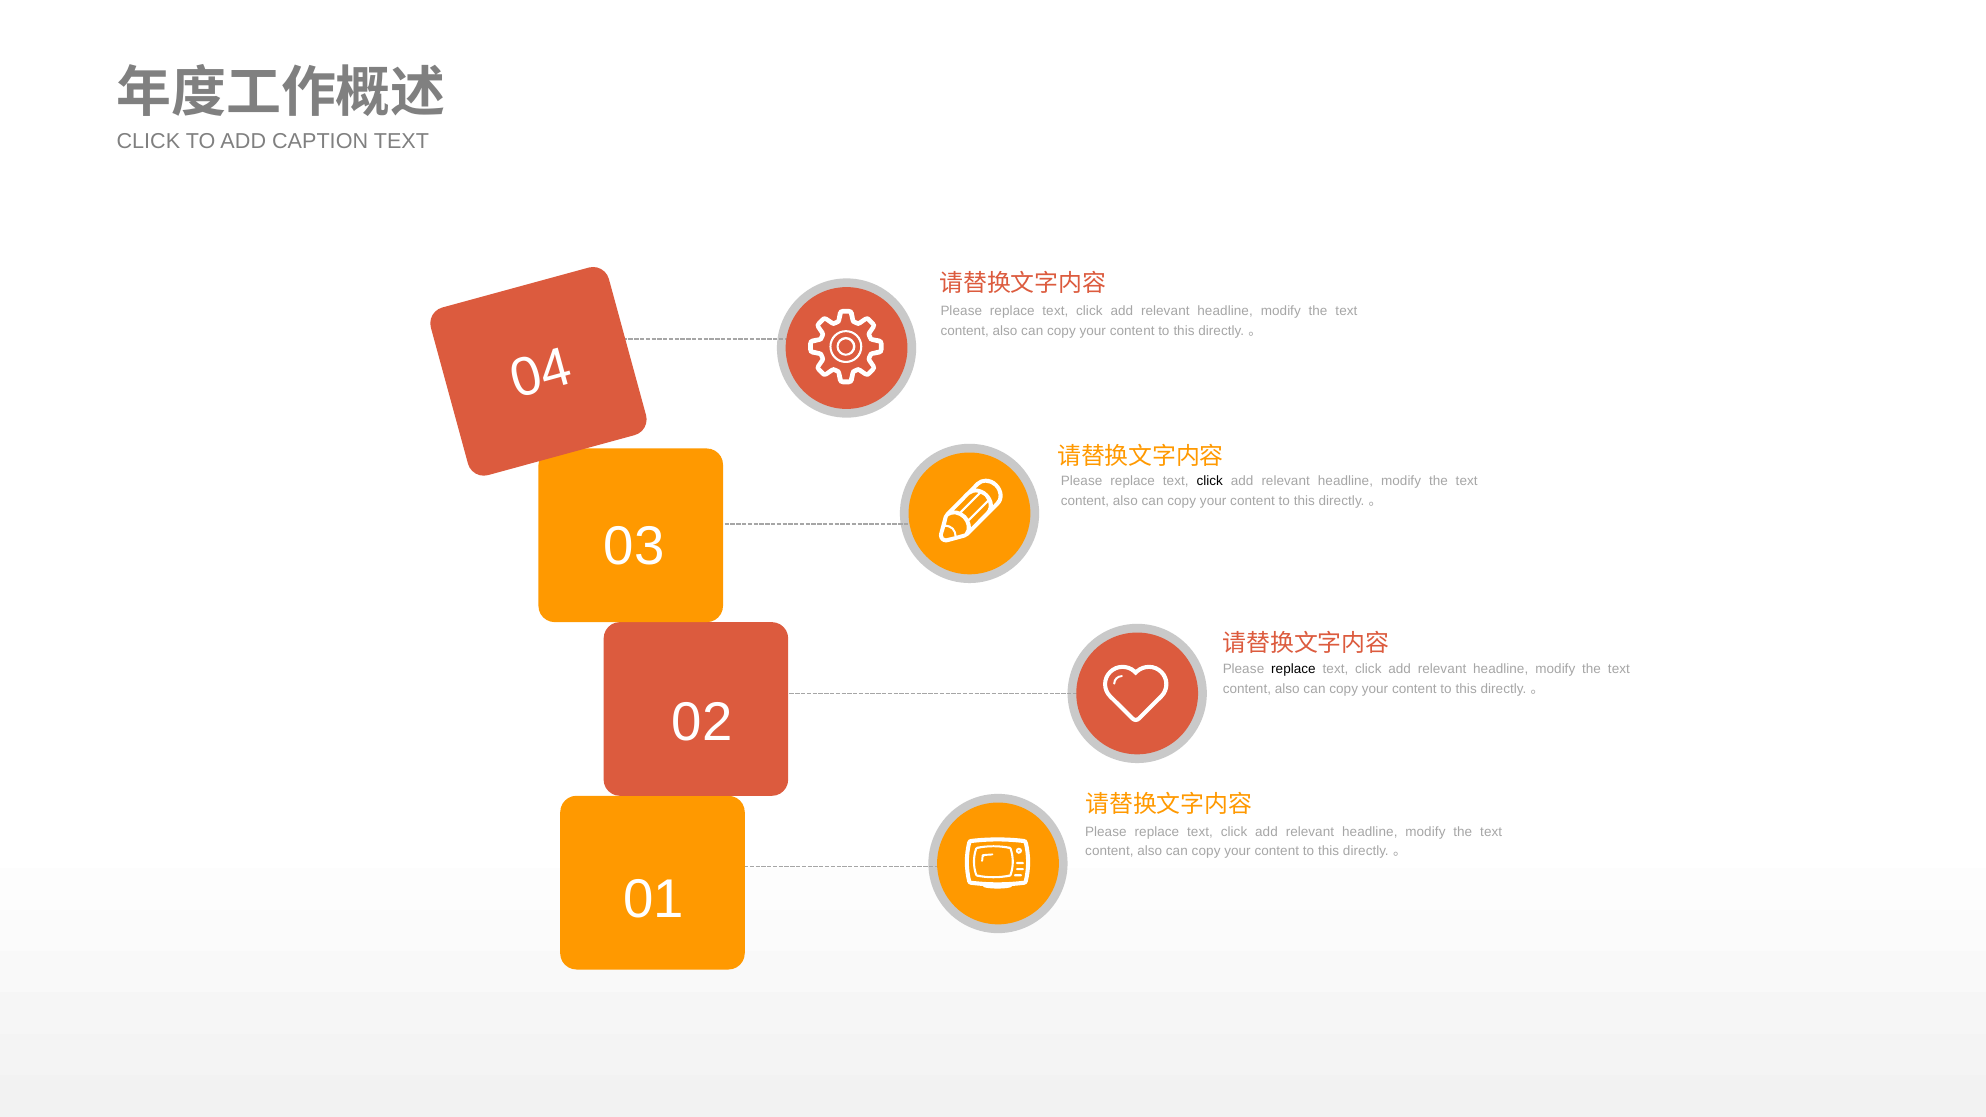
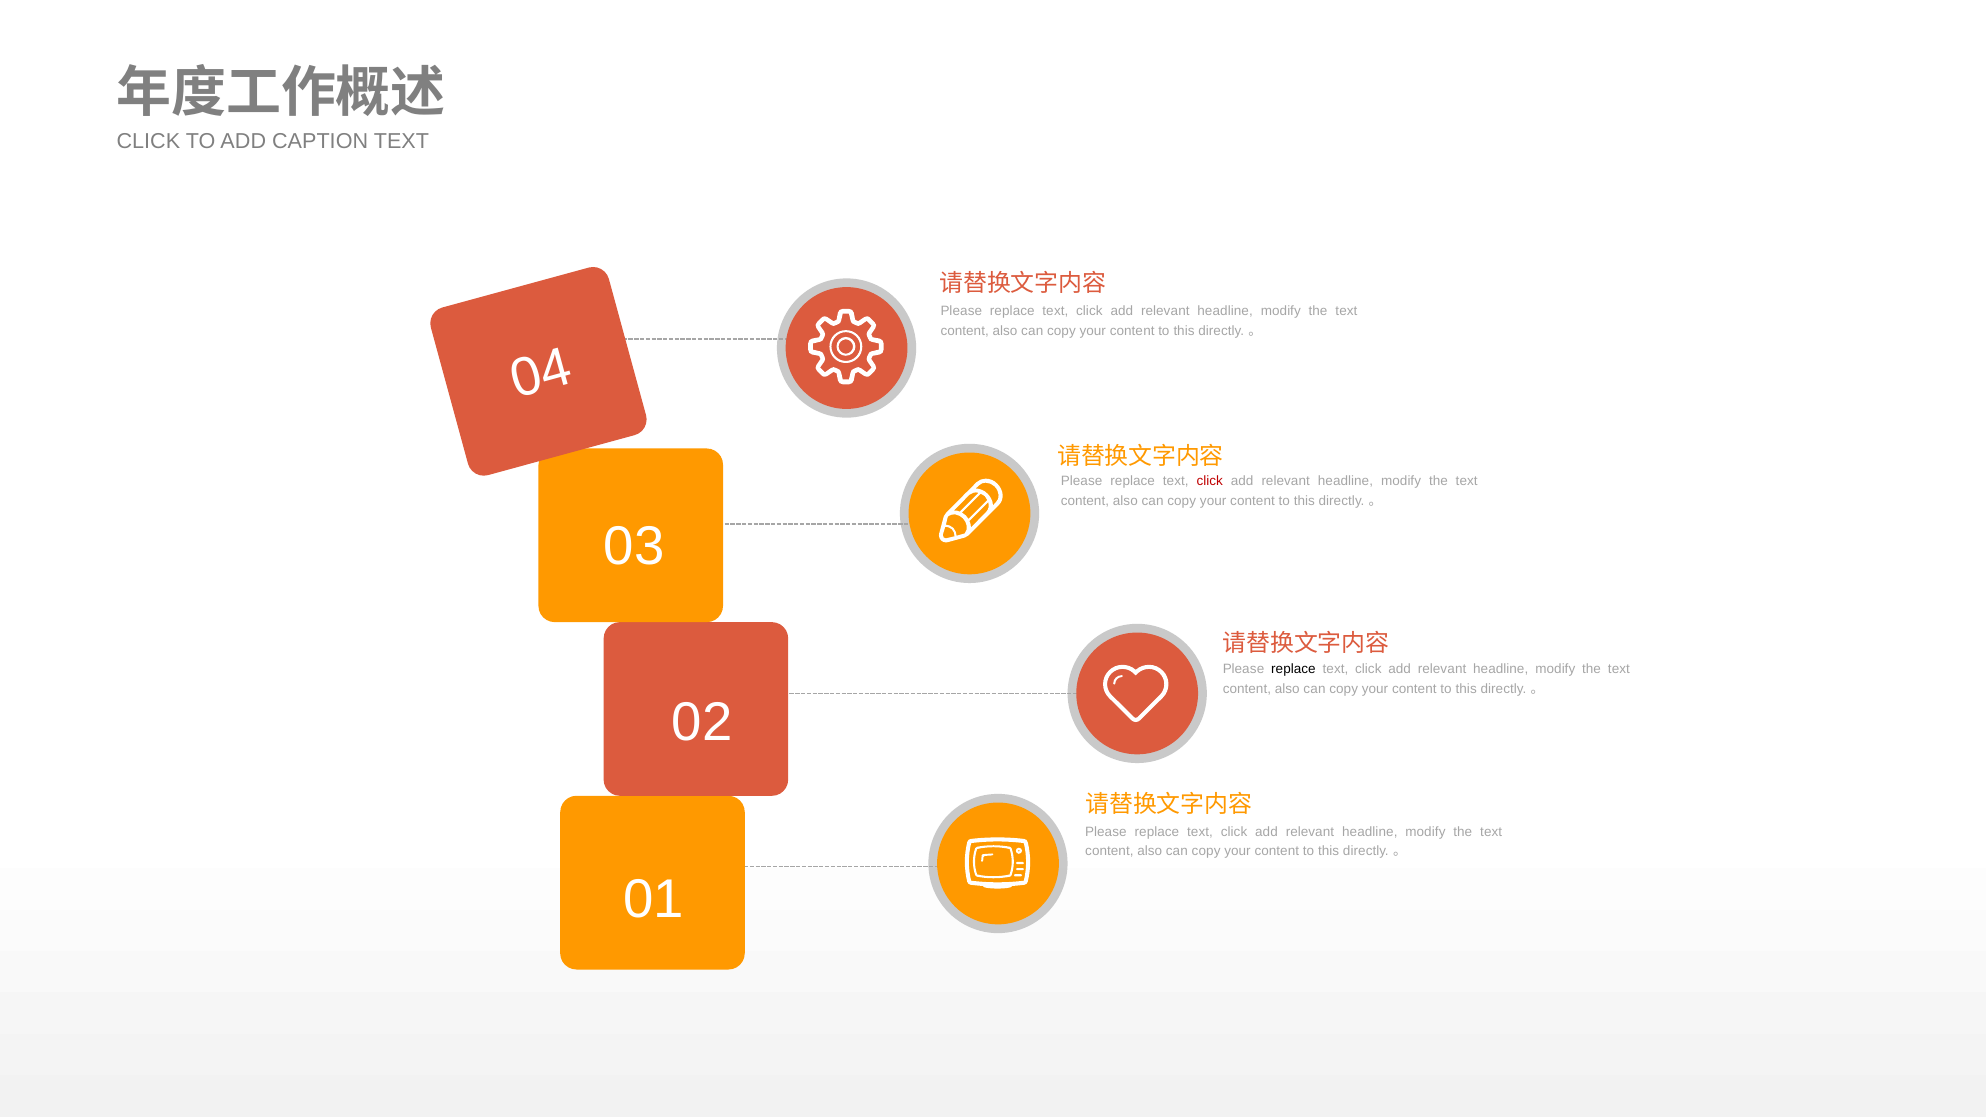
click at (1210, 481) colour: black -> red
